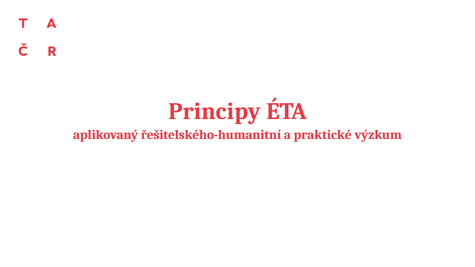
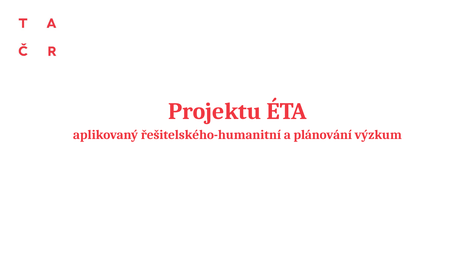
Principy: Principy -> Projektu
praktické: praktické -> plánování
